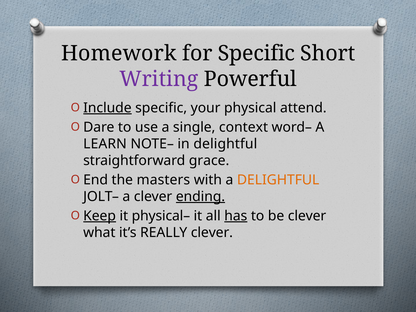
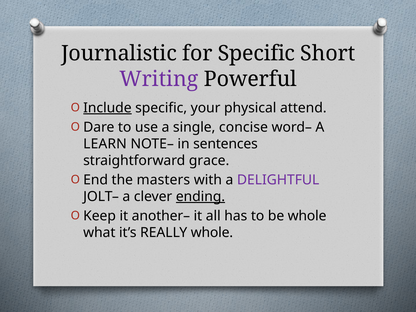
Homework: Homework -> Journalistic
context: context -> concise
in delightful: delightful -> sentences
DELIGHTFUL at (278, 180) colour: orange -> purple
Keep underline: present -> none
physical–: physical– -> another–
has underline: present -> none
be clever: clever -> whole
REALLY clever: clever -> whole
